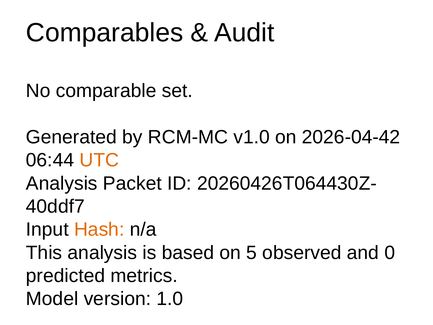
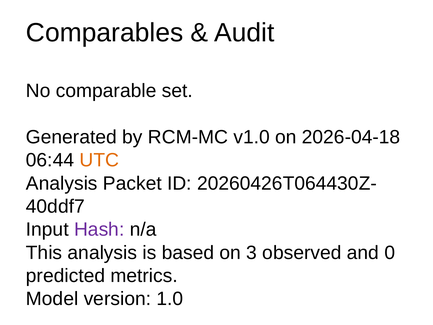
2026-04-42: 2026-04-42 -> 2026-04-18
Hash colour: orange -> purple
5: 5 -> 3
